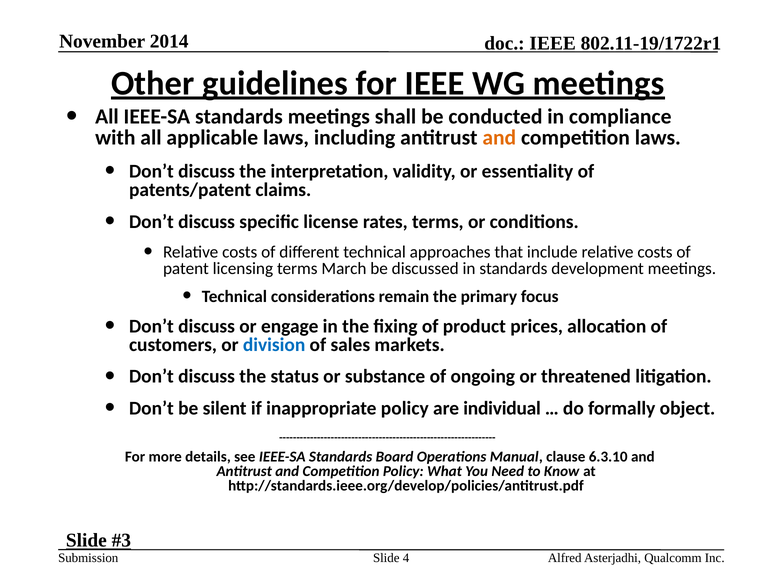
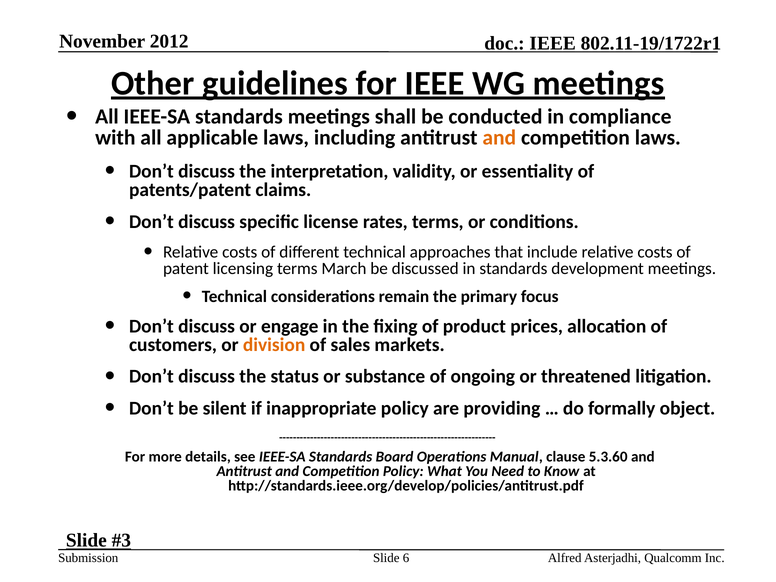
2014: 2014 -> 2012
division colour: blue -> orange
individual: individual -> providing
6.3.10: 6.3.10 -> 5.3.60
4: 4 -> 6
